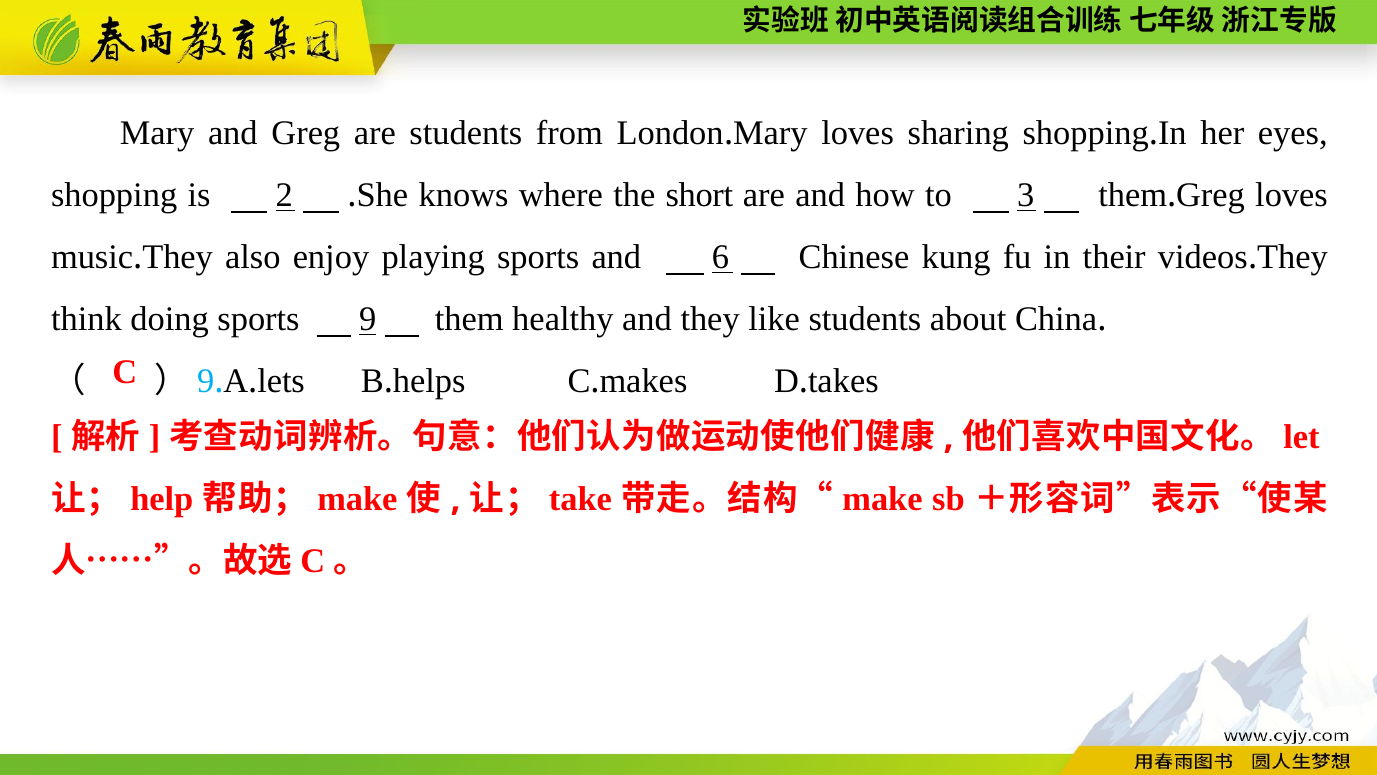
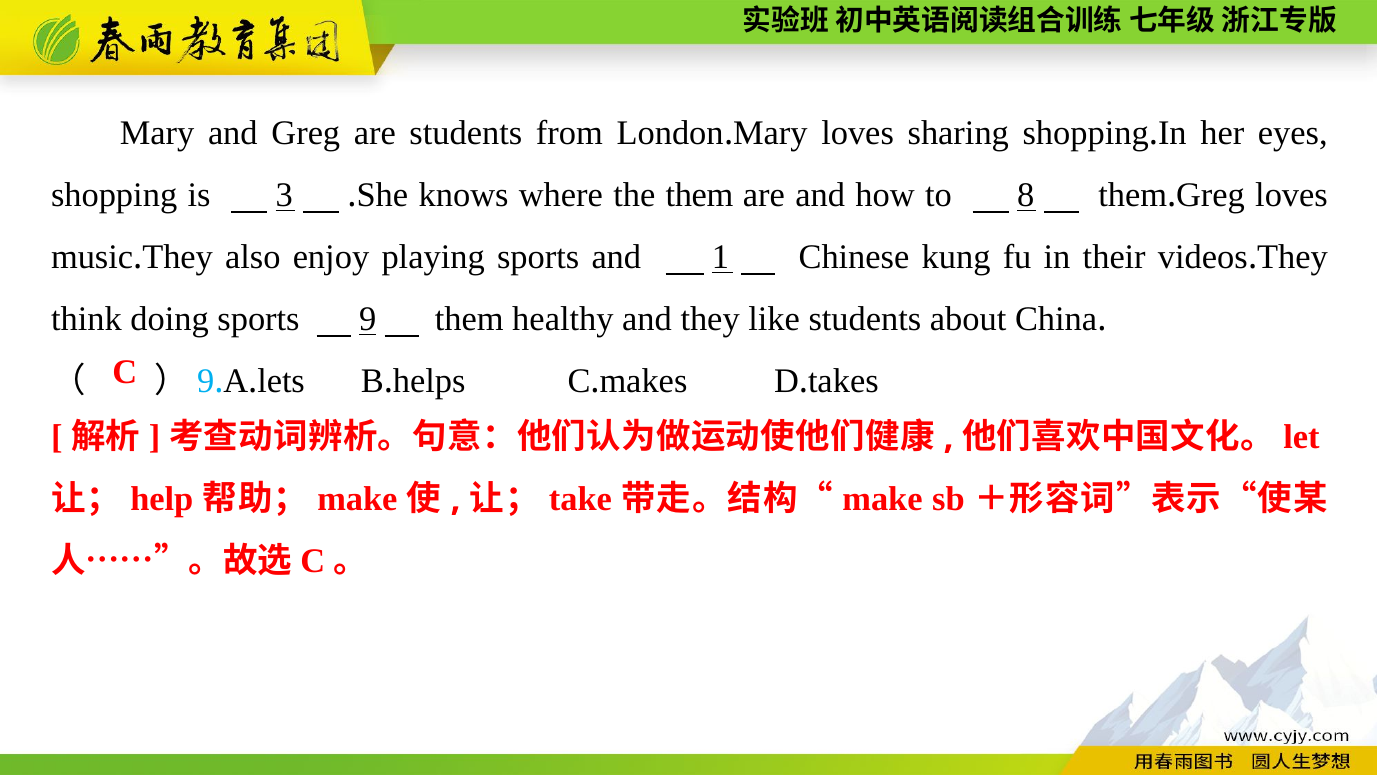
2: 2 -> 3
the short: short -> them
3: 3 -> 8
6: 6 -> 1
